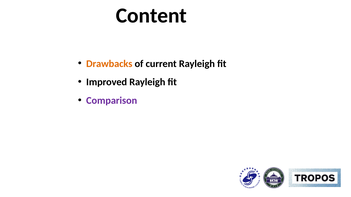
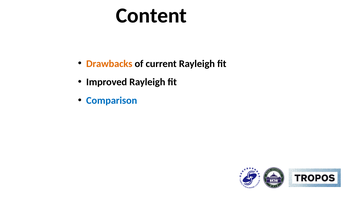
Comparison colour: purple -> blue
